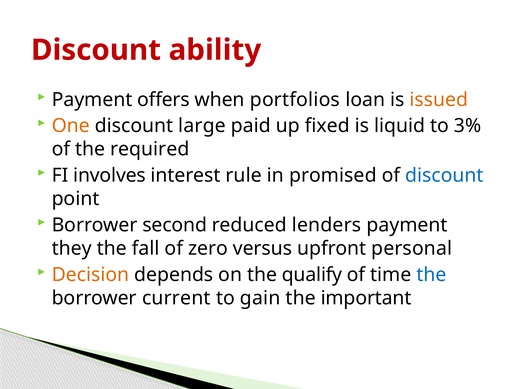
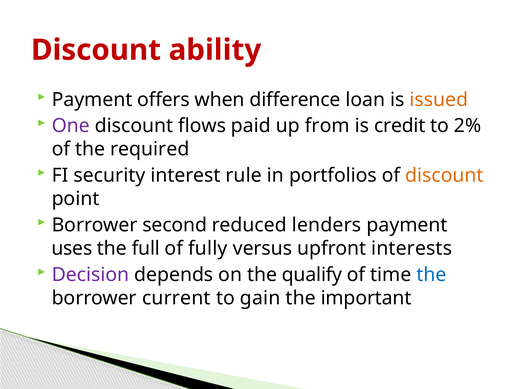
portfolios: portfolios -> difference
One colour: orange -> purple
large: large -> flows
fixed: fixed -> from
liquid: liquid -> credit
3%: 3% -> 2%
involves: involves -> security
promised: promised -> portfolios
discount at (444, 175) colour: blue -> orange
they: they -> uses
fall: fall -> full
zero: zero -> fully
personal: personal -> interests
Decision colour: orange -> purple
